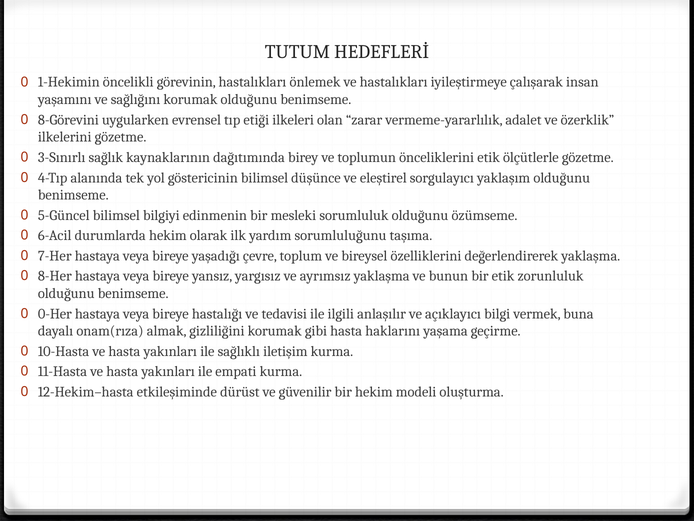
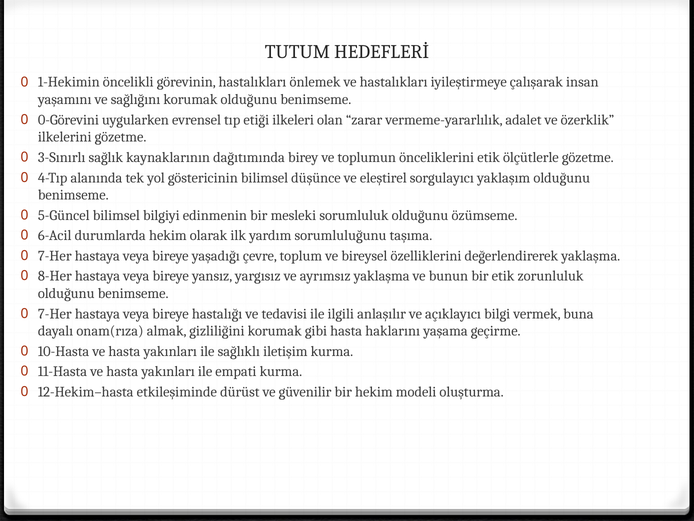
8-Görevini: 8-Görevini -> 0-Görevini
0-Her at (55, 313): 0-Her -> 7-Her
